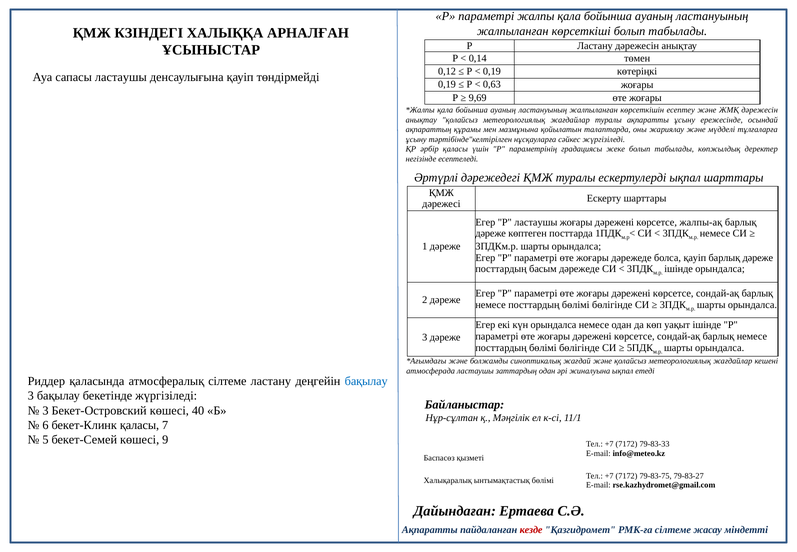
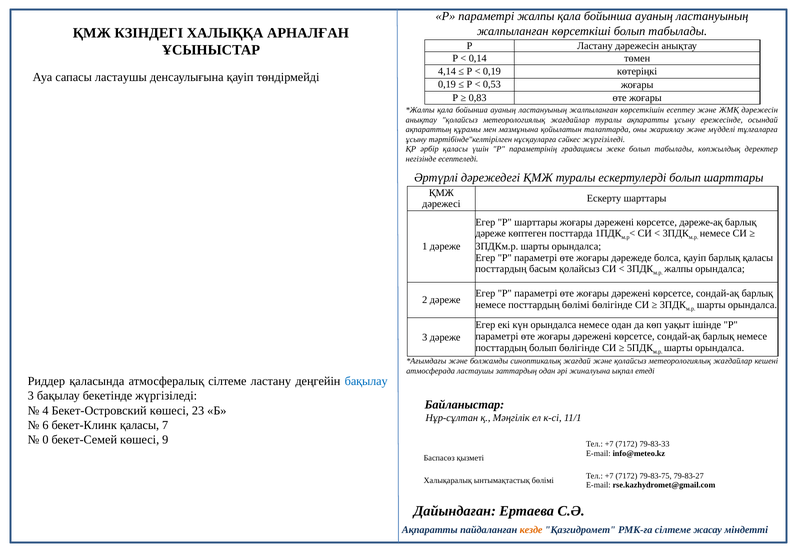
0,12: 0,12 -> 4,14
0,63: 0,63 -> 0,53
9,69: 9,69 -> 0,83
ескертулерді ықпал: ықпал -> болып
Р ластаушы: ластаушы -> шарттары
жалпы-ақ: жалпы-ақ -> дәреже-ақ
дәреже at (758, 258): дәреже -> қаласы
басым дәрежеде: дәрежеде -> қолайсыз
ішінде at (679, 269): ішінде -> жалпы
бөлімі at (543, 347): бөлімі -> болып
3 at (45, 410): 3 -> 4
40: 40 -> 23
5: 5 -> 0
кезде colour: red -> orange
